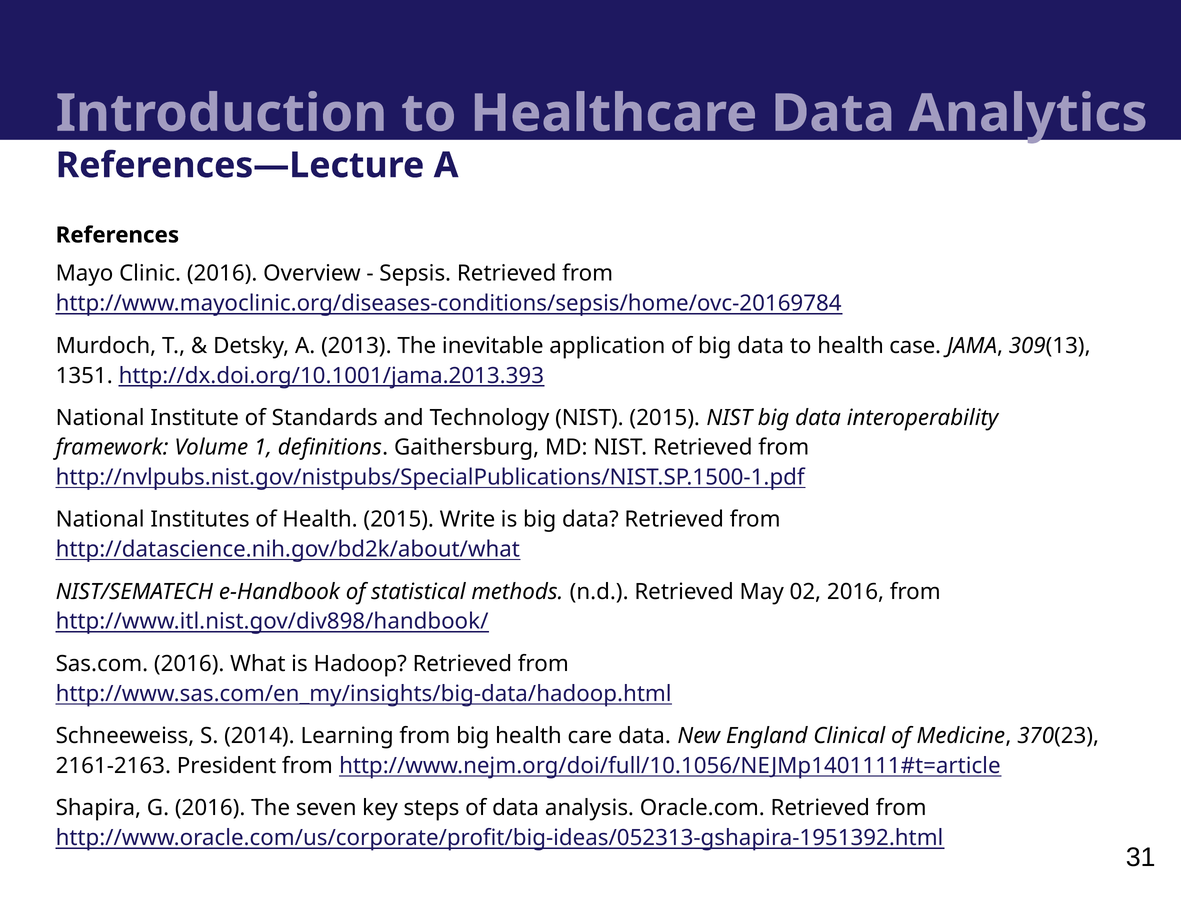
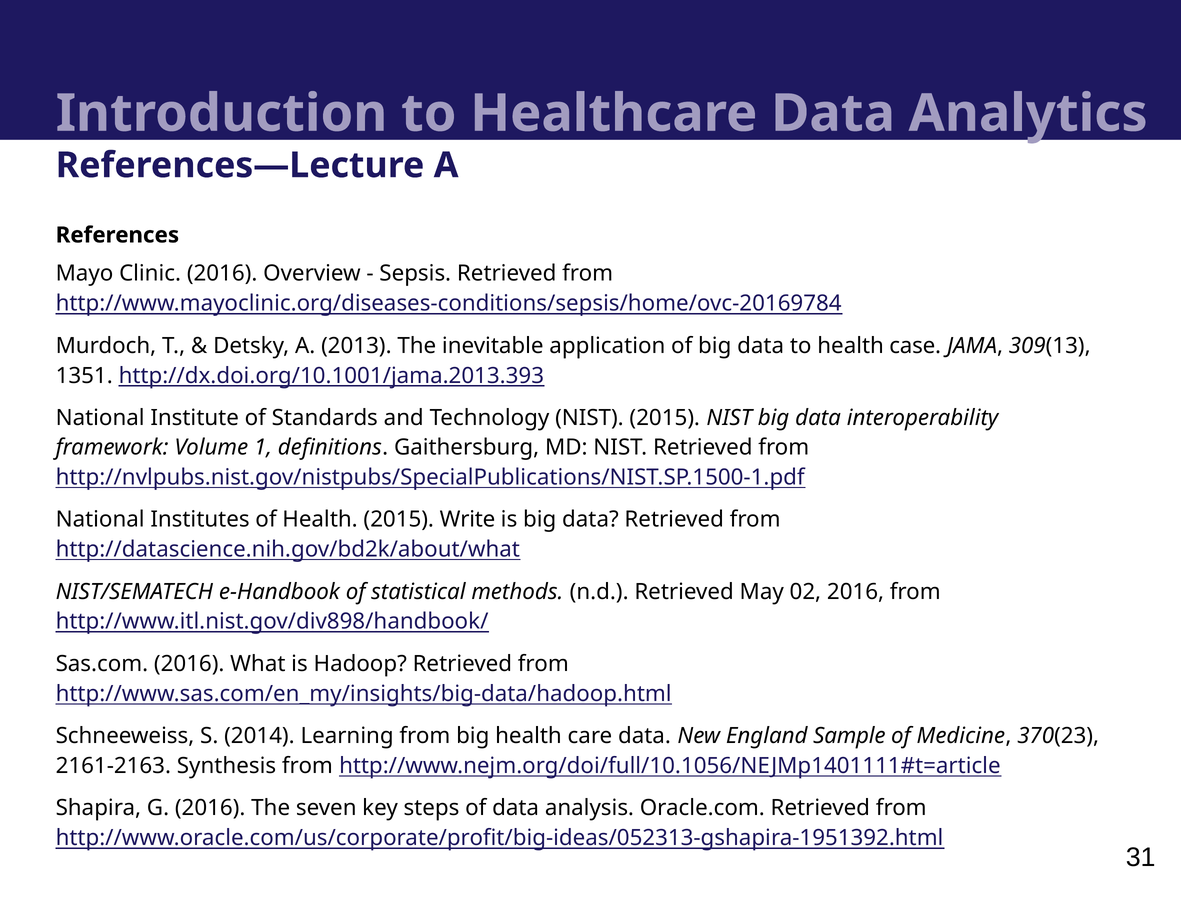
Clinical: Clinical -> Sample
President: President -> Synthesis
